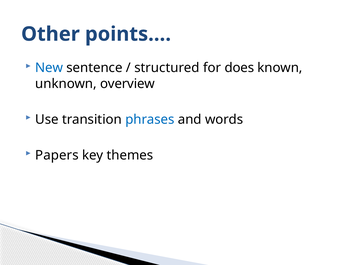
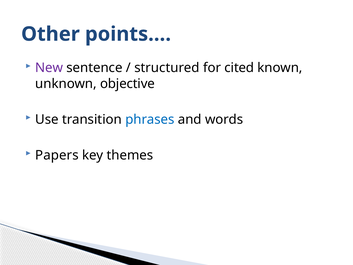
New colour: blue -> purple
does: does -> cited
overview: overview -> objective
